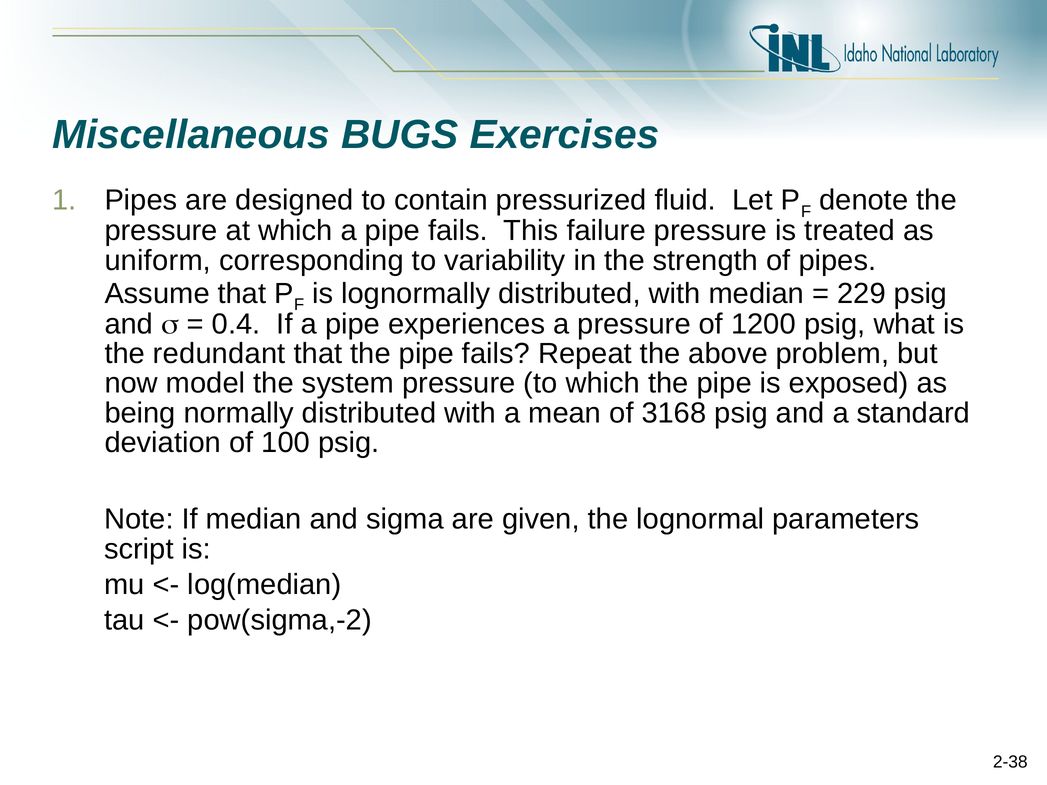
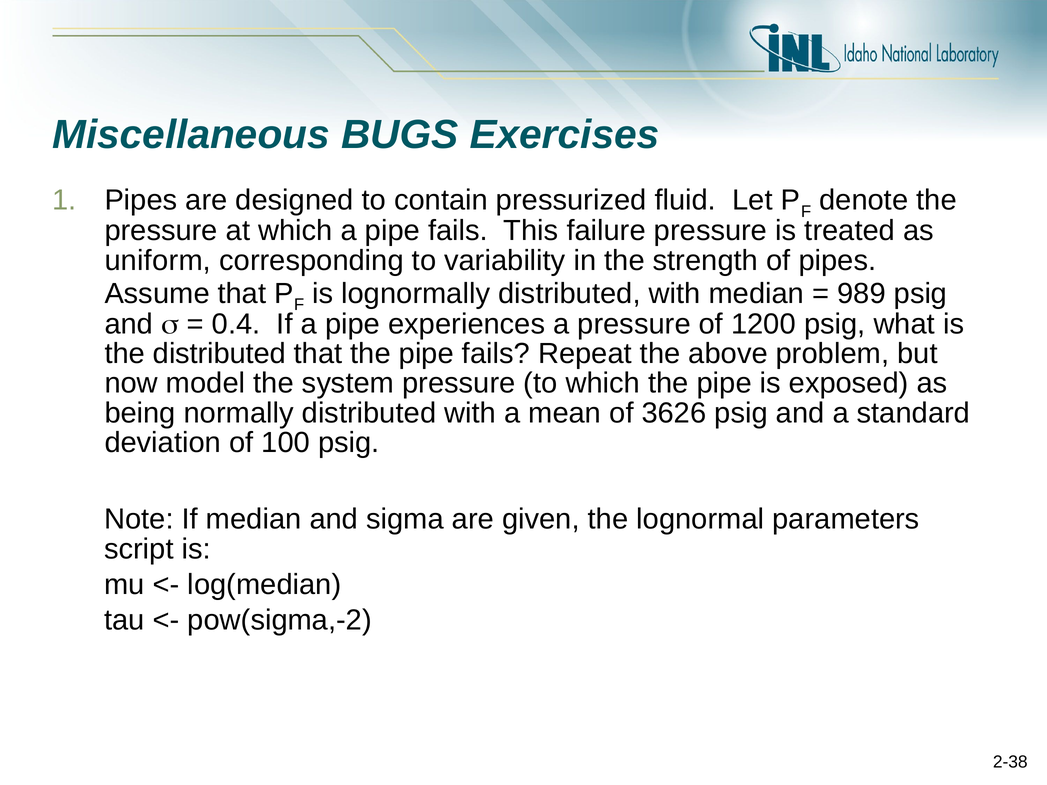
229: 229 -> 989
the redundant: redundant -> distributed
3168: 3168 -> 3626
